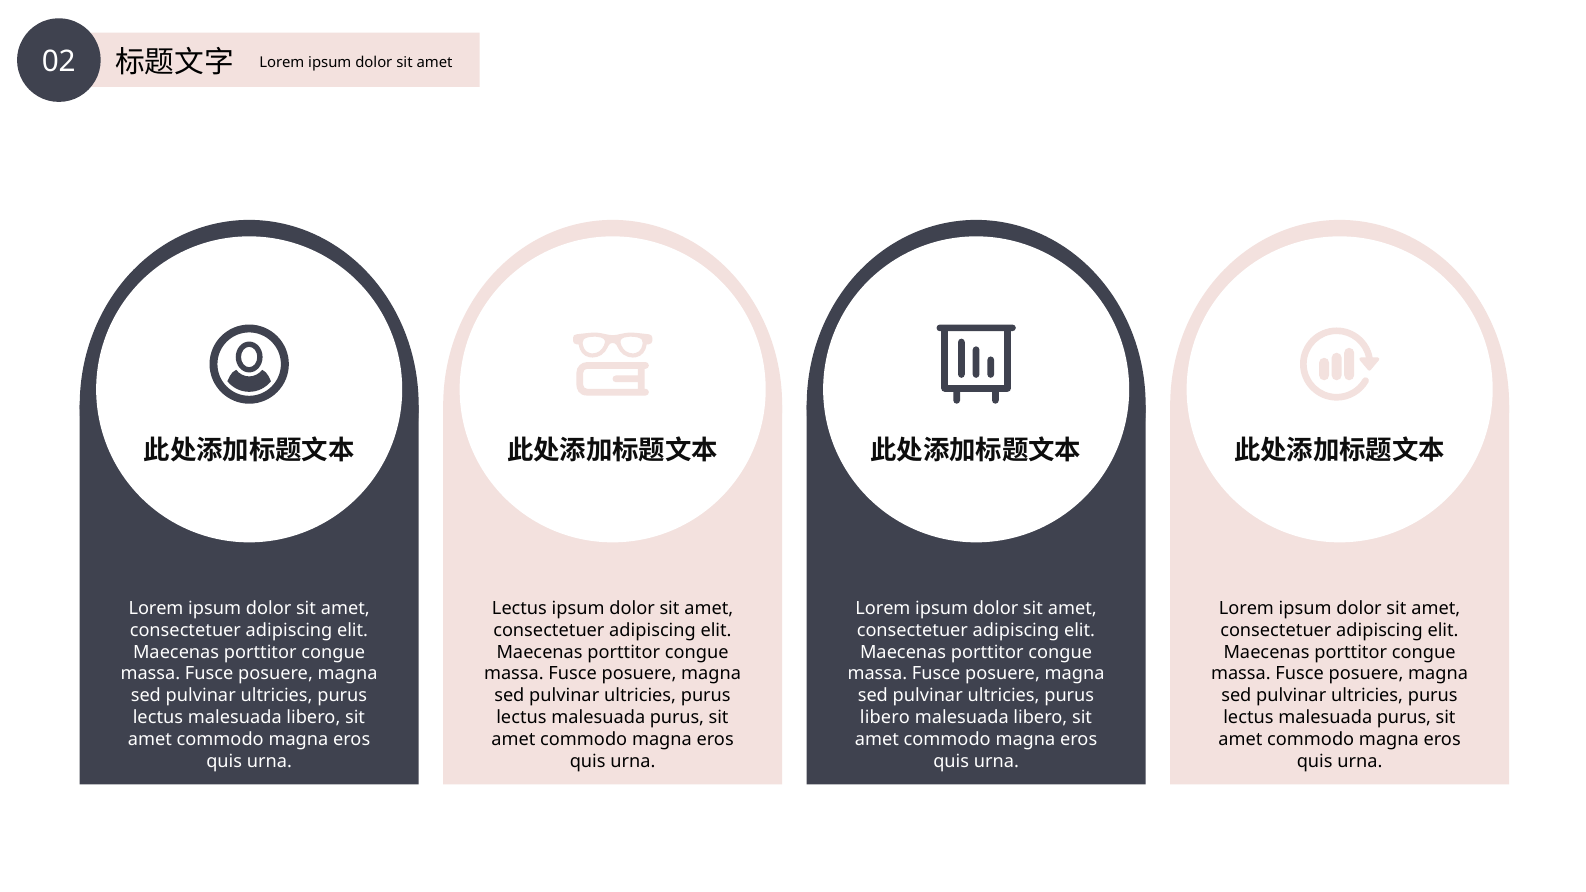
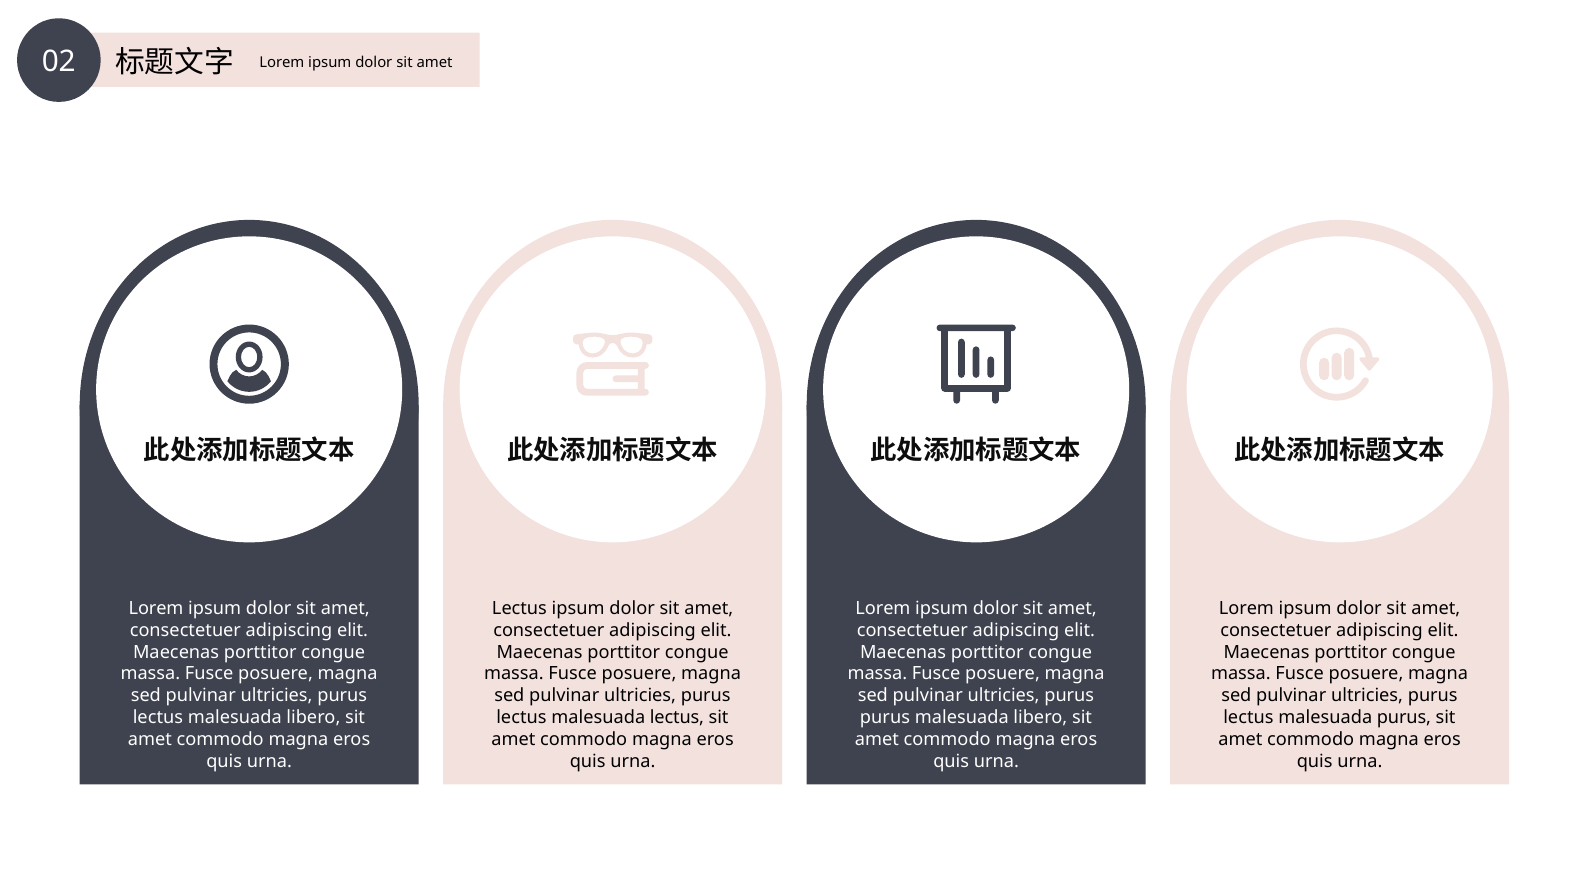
purus at (677, 718): purus -> lectus
libero at (885, 718): libero -> purus
